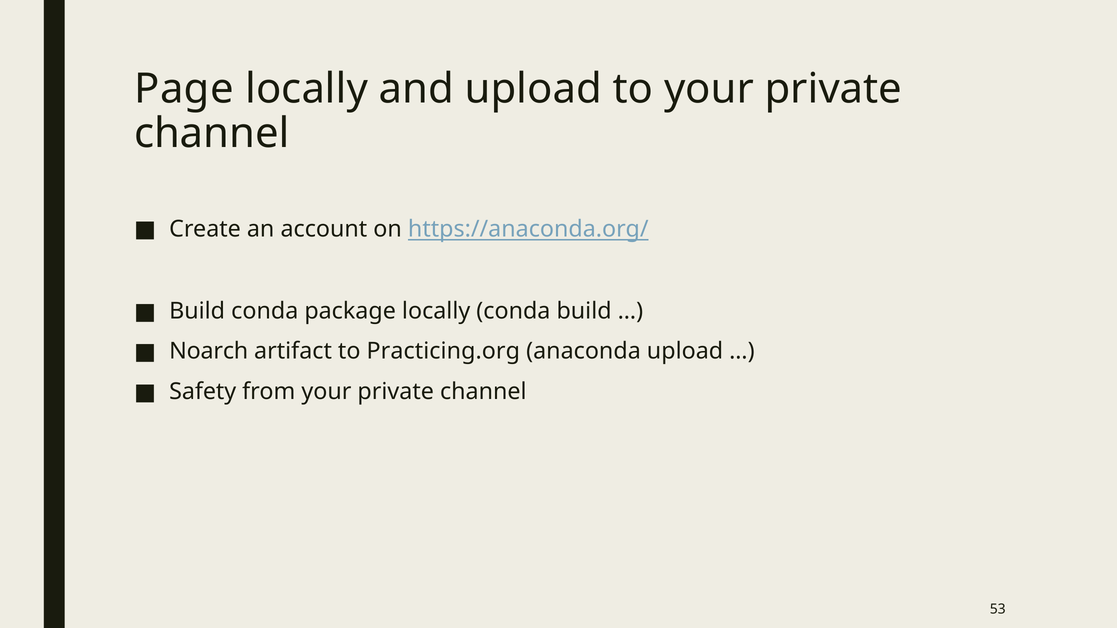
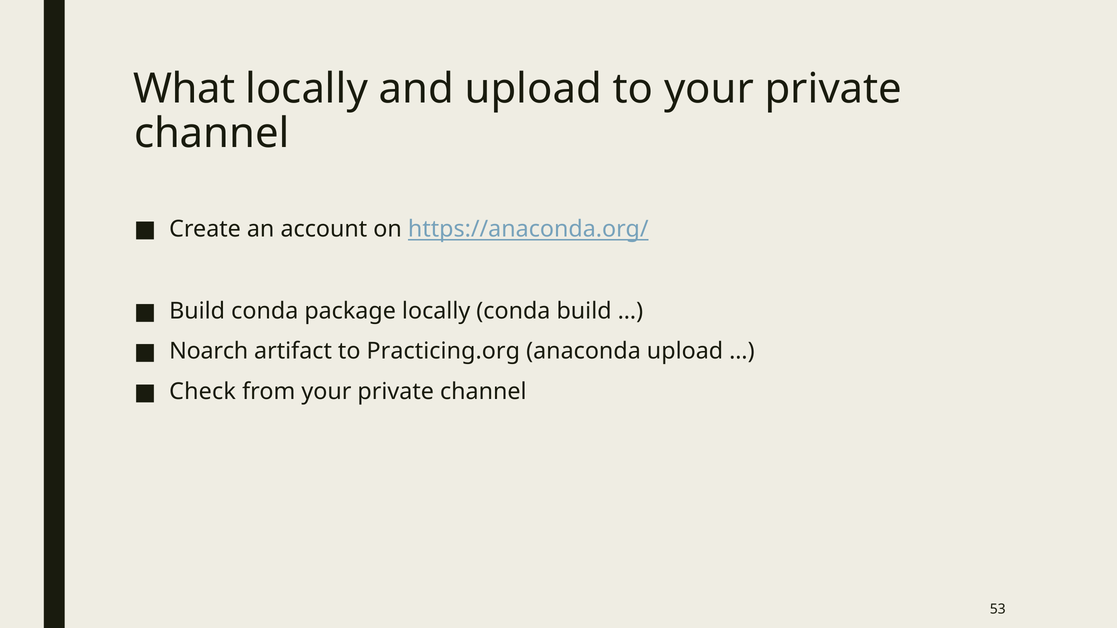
Page: Page -> What
Safety: Safety -> Check
